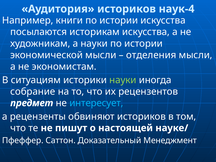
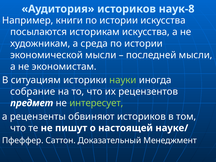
наук-4: наук-4 -> наук-8
а науки: науки -> среда
отделения: отделения -> последней
интересует colour: light blue -> light green
